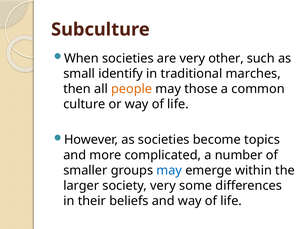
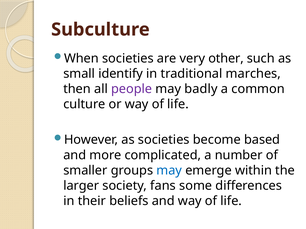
people colour: orange -> purple
those: those -> badly
topics: topics -> based
society very: very -> fans
